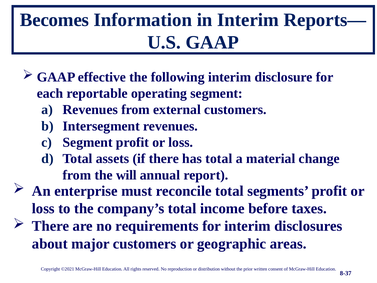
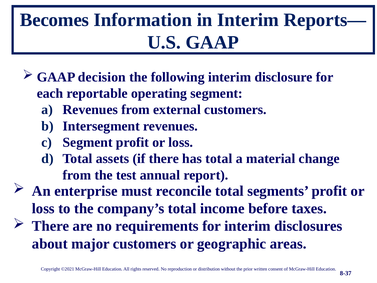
effective: effective -> decision
will: will -> test
